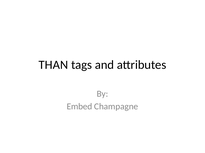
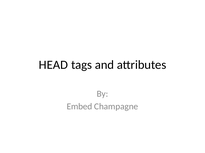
THAN: THAN -> HEAD
